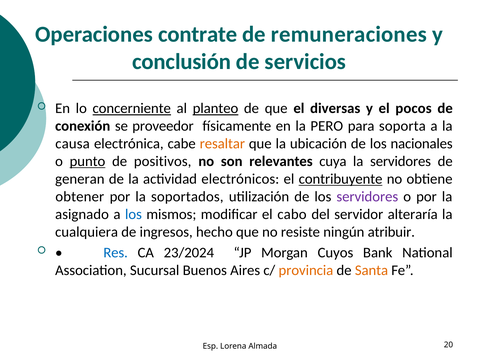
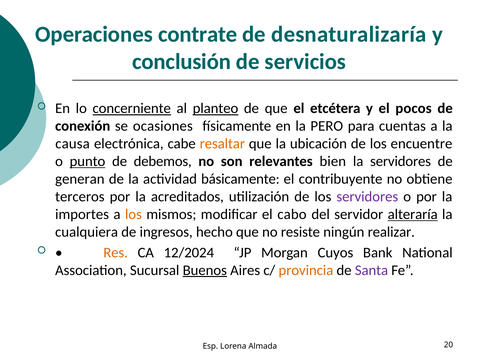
remuneraciones: remuneraciones -> desnaturalizaría
diversas: diversas -> etcétera
proveedor: proveedor -> ocasiones
soporta: soporta -> cuentas
nacionales: nacionales -> encuentre
positivos: positivos -> debemos
cuya: cuya -> bien
electrónicos: electrónicos -> básicamente
contribuyente underline: present -> none
obtener: obtener -> terceros
soportados: soportados -> acreditados
asignado: asignado -> importes
los at (133, 215) colour: blue -> orange
alteraría underline: none -> present
atribuir: atribuir -> realizar
Res colour: blue -> orange
23/2024: 23/2024 -> 12/2024
Buenos underline: none -> present
Santa colour: orange -> purple
